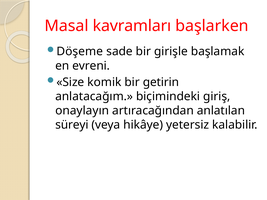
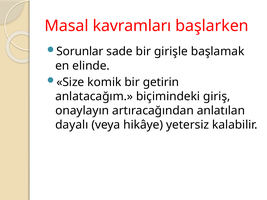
Döşeme: Döşeme -> Sorunlar
evreni: evreni -> elinde
süreyi: süreyi -> dayalı
